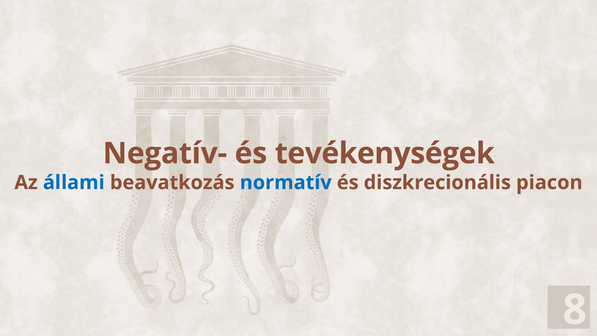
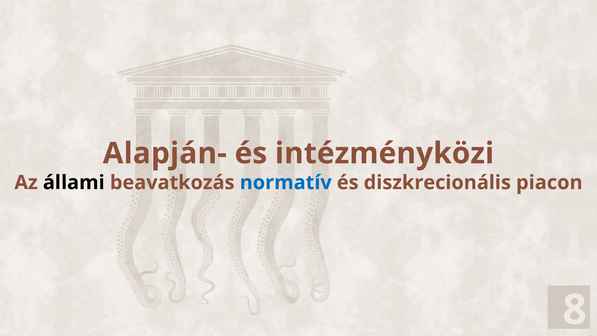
Negatív-: Negatív- -> Alapján-
tevékenységek: tevékenységek -> intézményközi
állami colour: blue -> black
